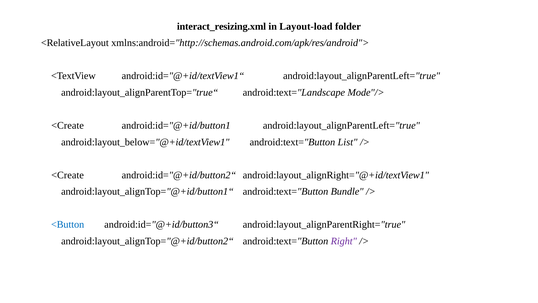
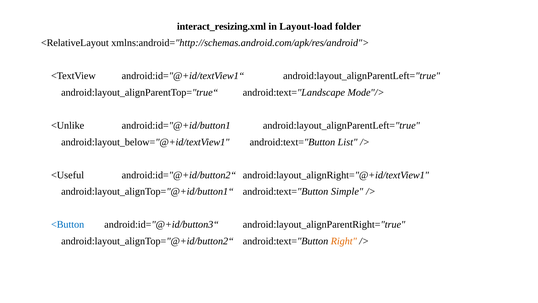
<Create at (68, 125): <Create -> <Unlike
<Create at (68, 175): <Create -> <Useful
Bundle: Bundle -> Simple
Right colour: purple -> orange
